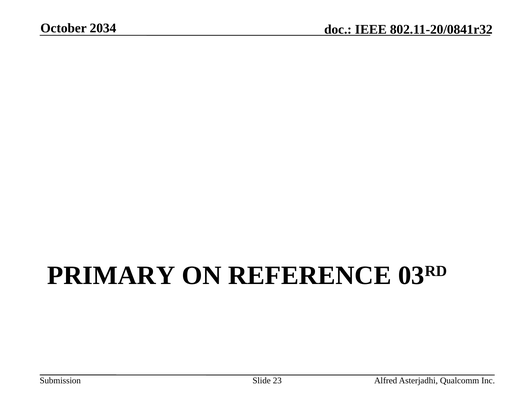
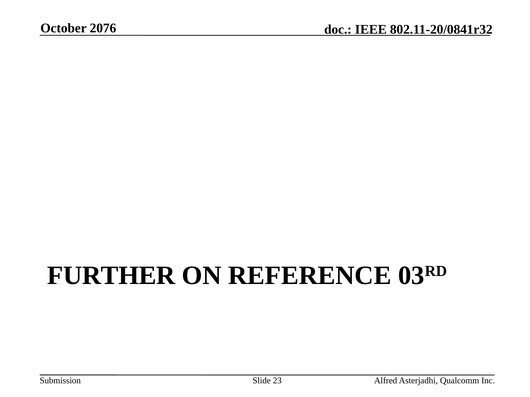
2034: 2034 -> 2076
PRIMARY: PRIMARY -> FURTHER
